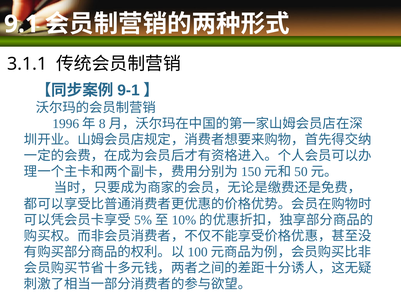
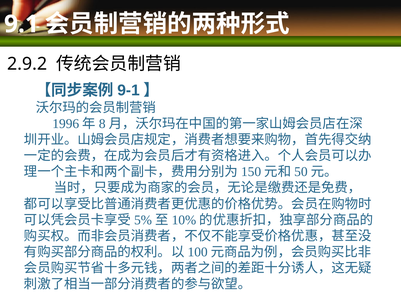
3.1.1: 3.1.1 -> 2.9.2
